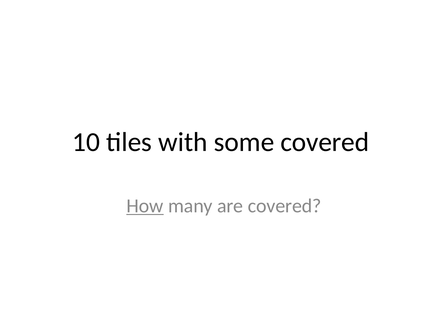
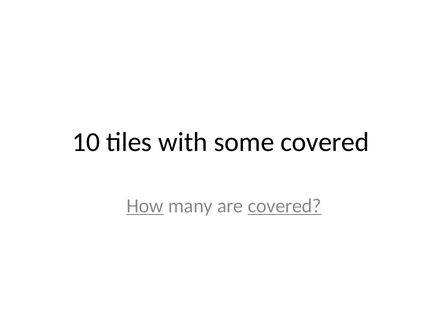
covered at (285, 206) underline: none -> present
